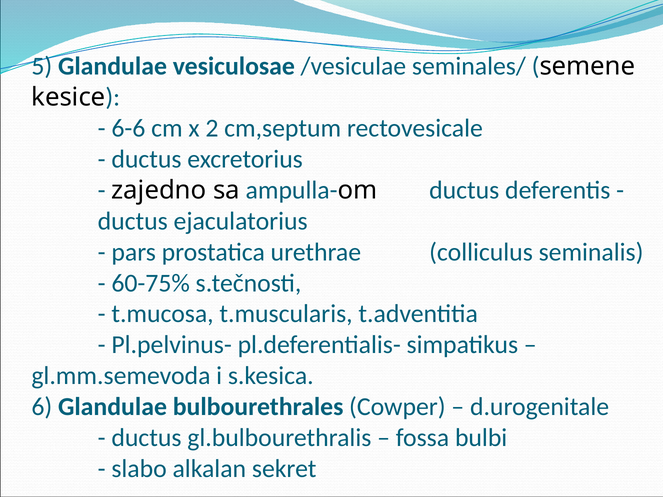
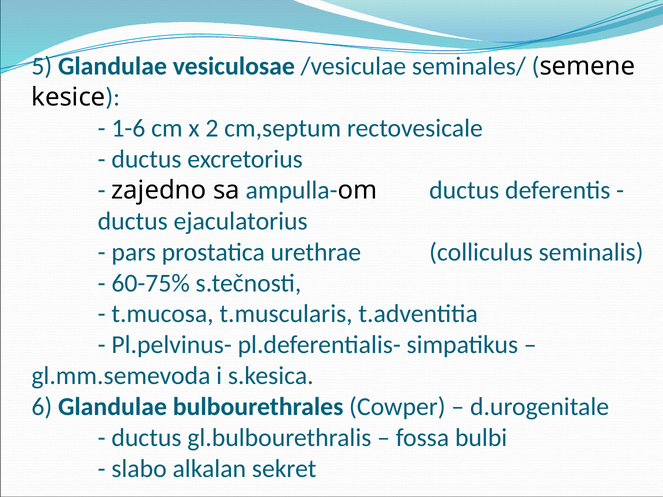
6-6: 6-6 -> 1-6
